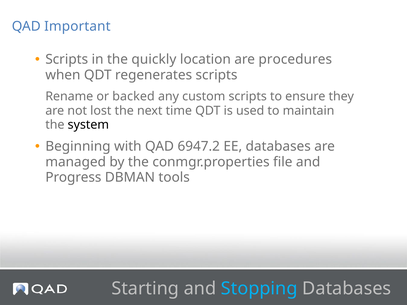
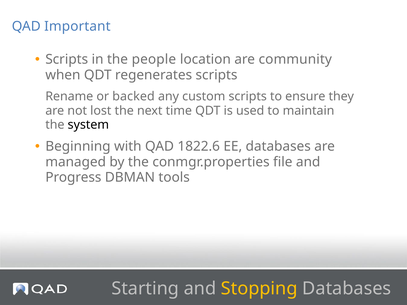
quickly: quickly -> people
procedures: procedures -> community
6947.2: 6947.2 -> 1822.6
Stopping colour: light blue -> yellow
